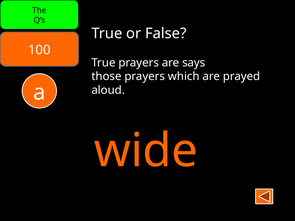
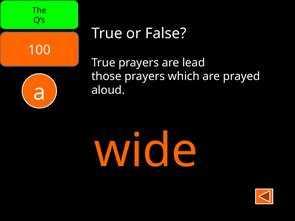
says: says -> lead
